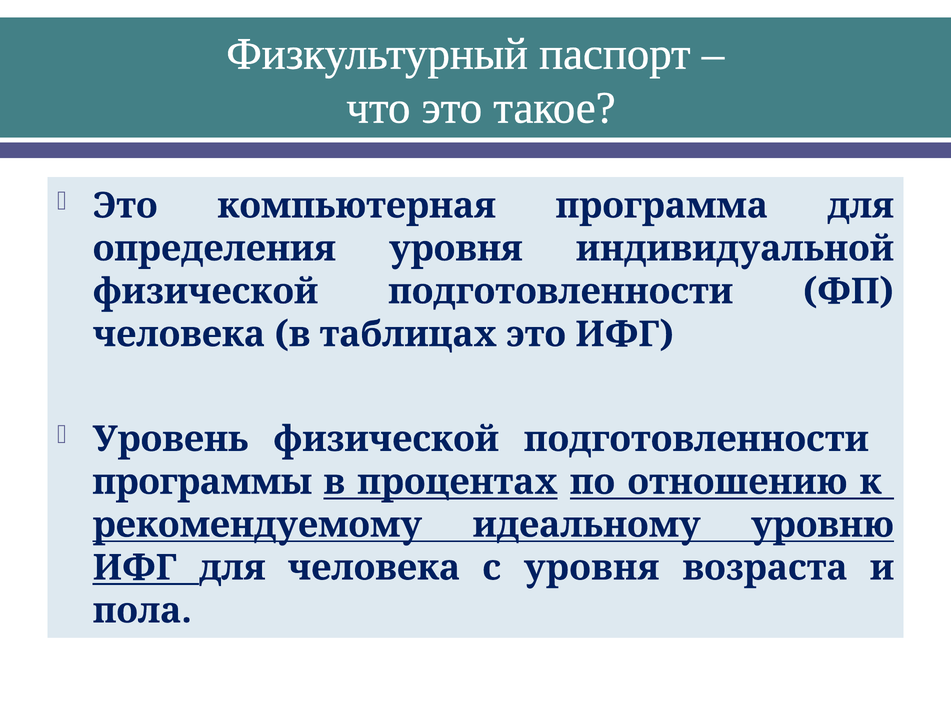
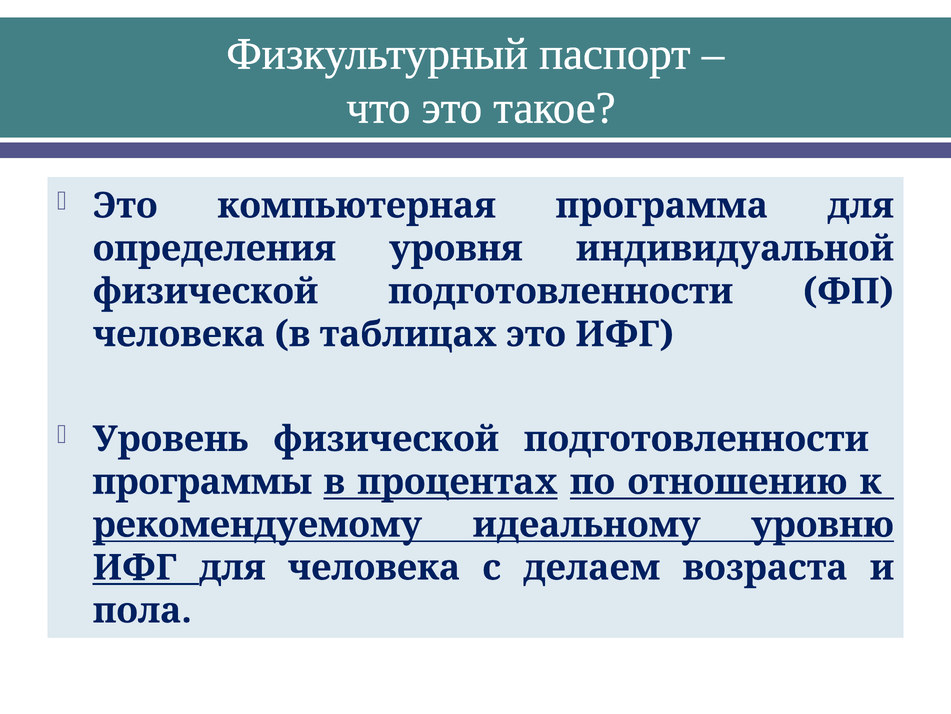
с уровня: уровня -> делаем
